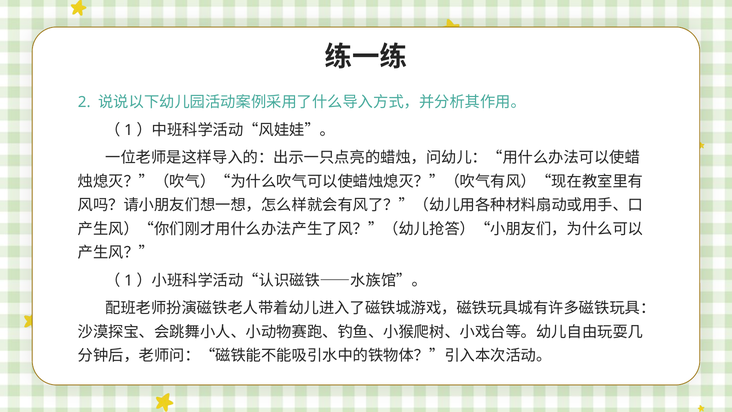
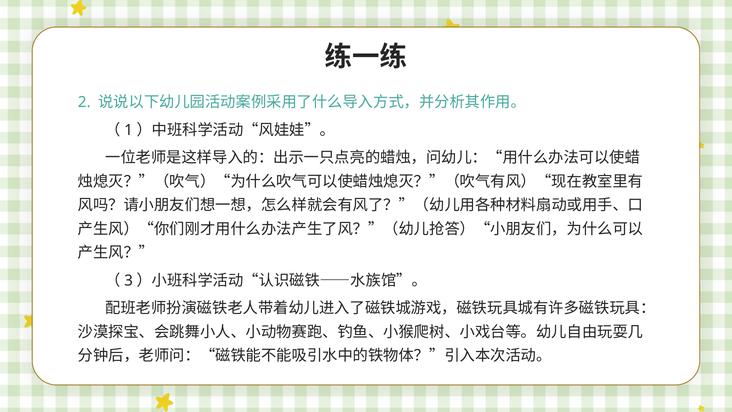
1 at (129, 280): 1 -> 3
